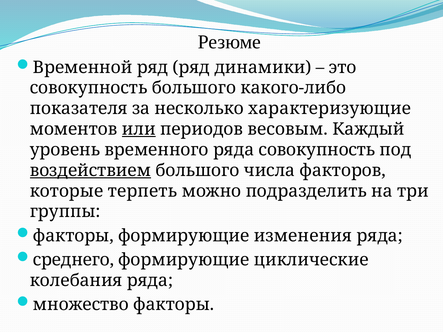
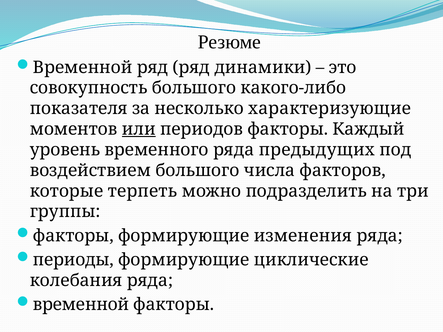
периодов весовым: весовым -> факторы
ряда совокупность: совокупность -> предыдущих
воздействием underline: present -> none
среднего: среднего -> периоды
множество at (81, 305): множество -> временной
